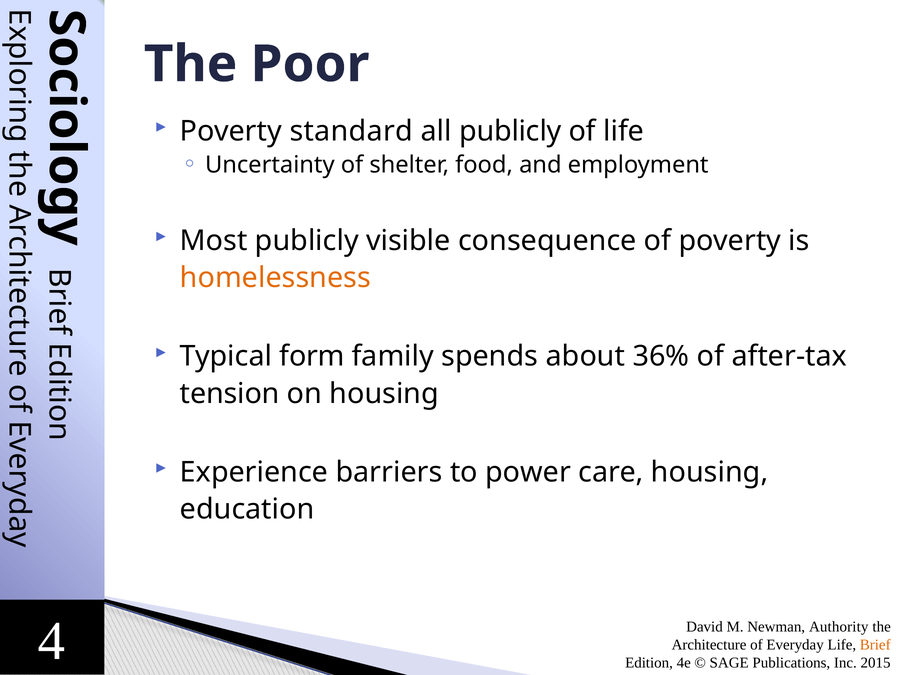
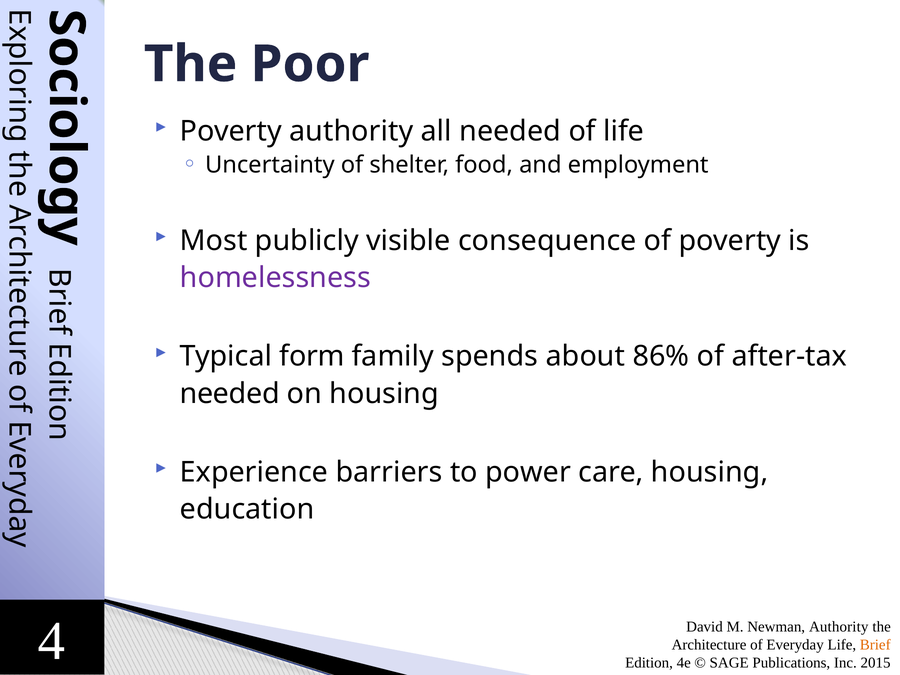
Poverty standard: standard -> authority
all publicly: publicly -> needed
homelessness colour: orange -> purple
36%: 36% -> 86%
tension at (230, 394): tension -> needed
